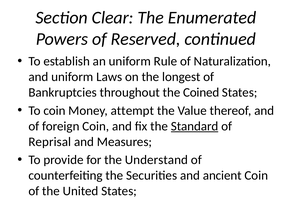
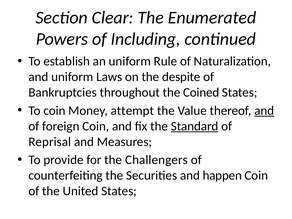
Reserved: Reserved -> Including
longest: longest -> despite
and at (264, 111) underline: none -> present
Understand: Understand -> Challengers
ancient: ancient -> happen
